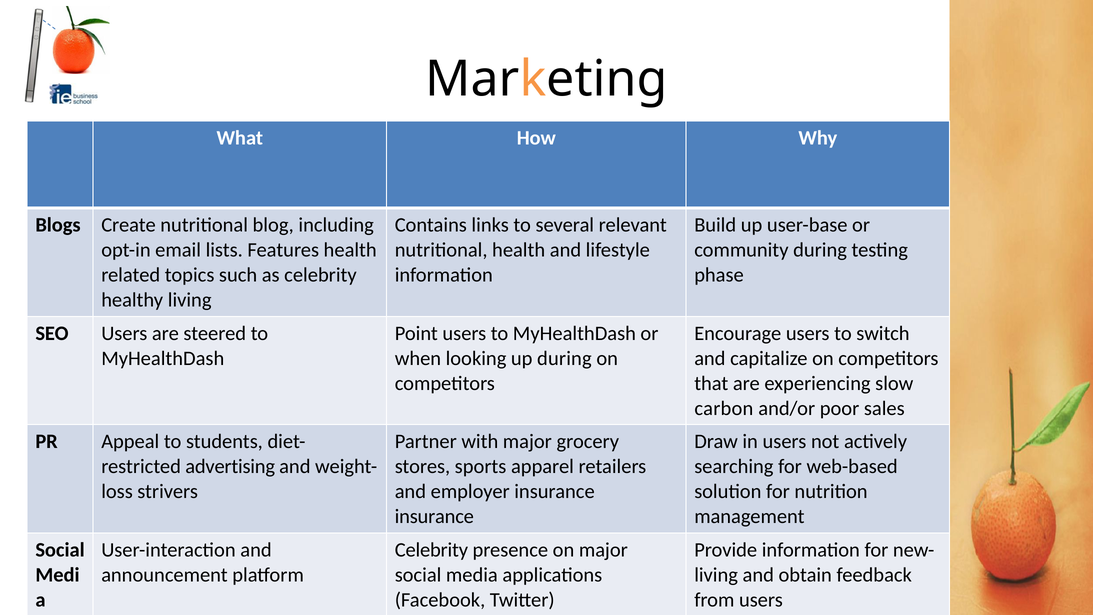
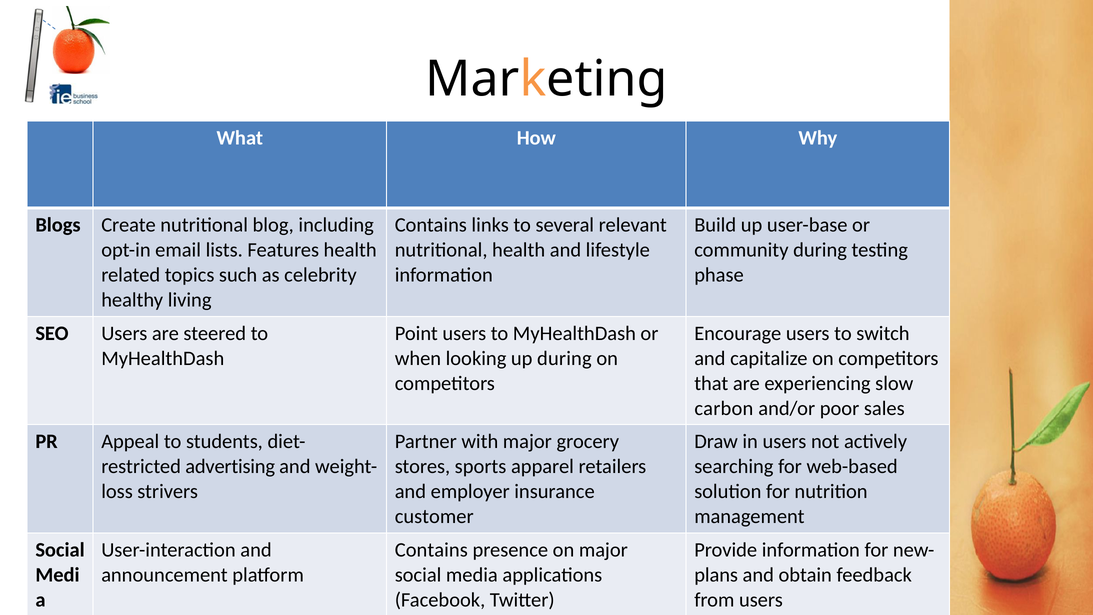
insurance at (434, 517): insurance -> customer
Celebrity at (431, 550): Celebrity -> Contains
living at (716, 575): living -> plans
